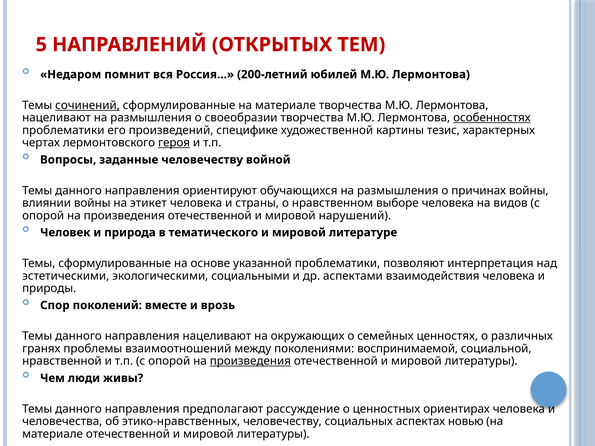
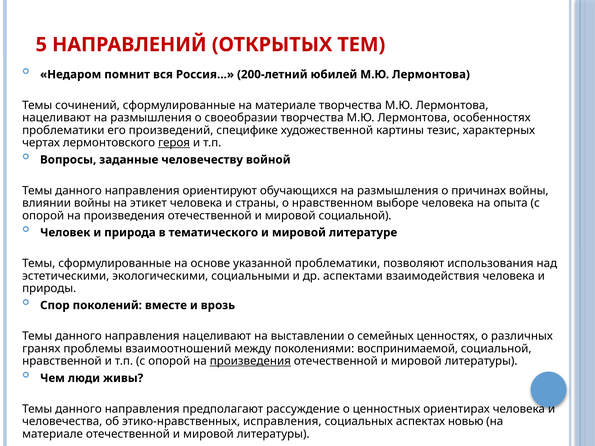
сочинений underline: present -> none
особенностях underline: present -> none
видов: видов -> опыта
мировой нарушений: нарушений -> социальной
интерпретация: интерпретация -> использования
окружающих: окружающих -> выставлении
этико-нравственных человечеству: человечеству -> исправления
